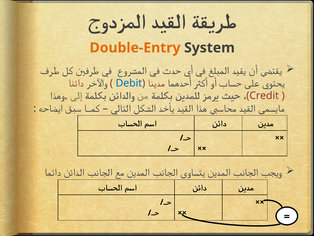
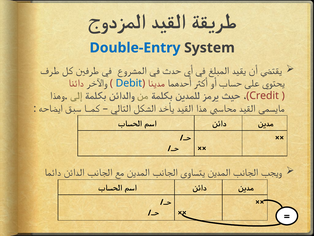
Double-Entry colour: orange -> blue
